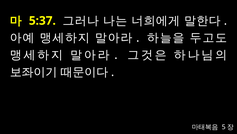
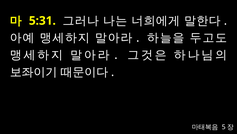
5:37: 5:37 -> 5:31
